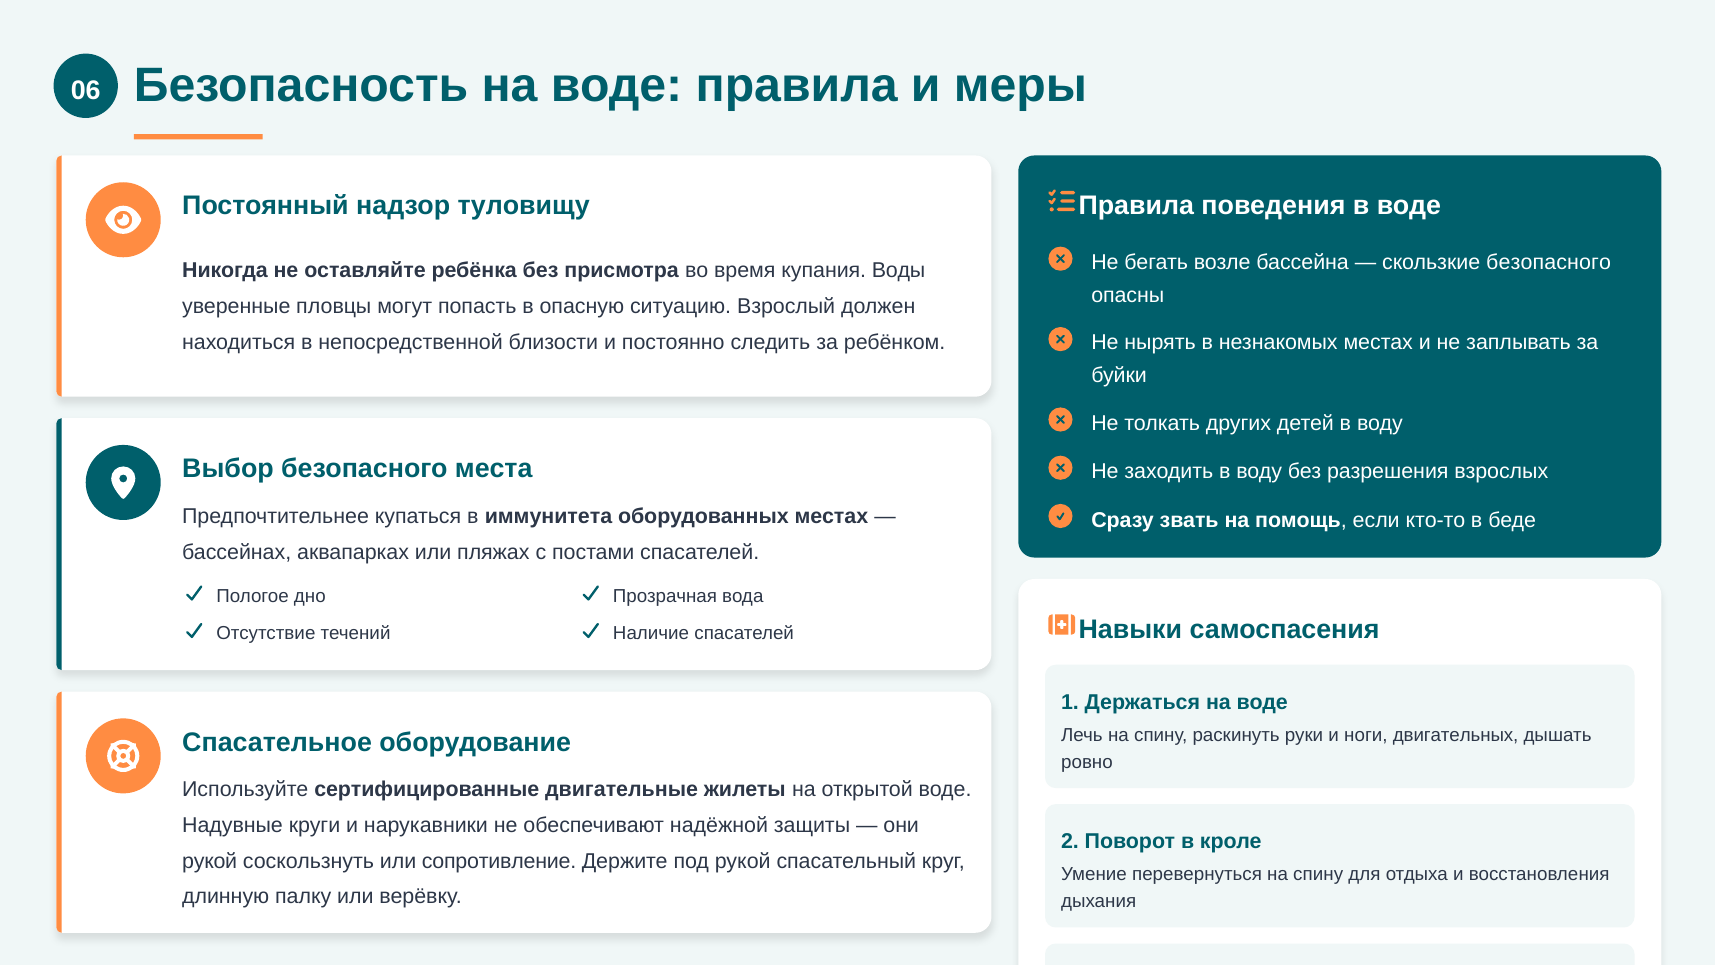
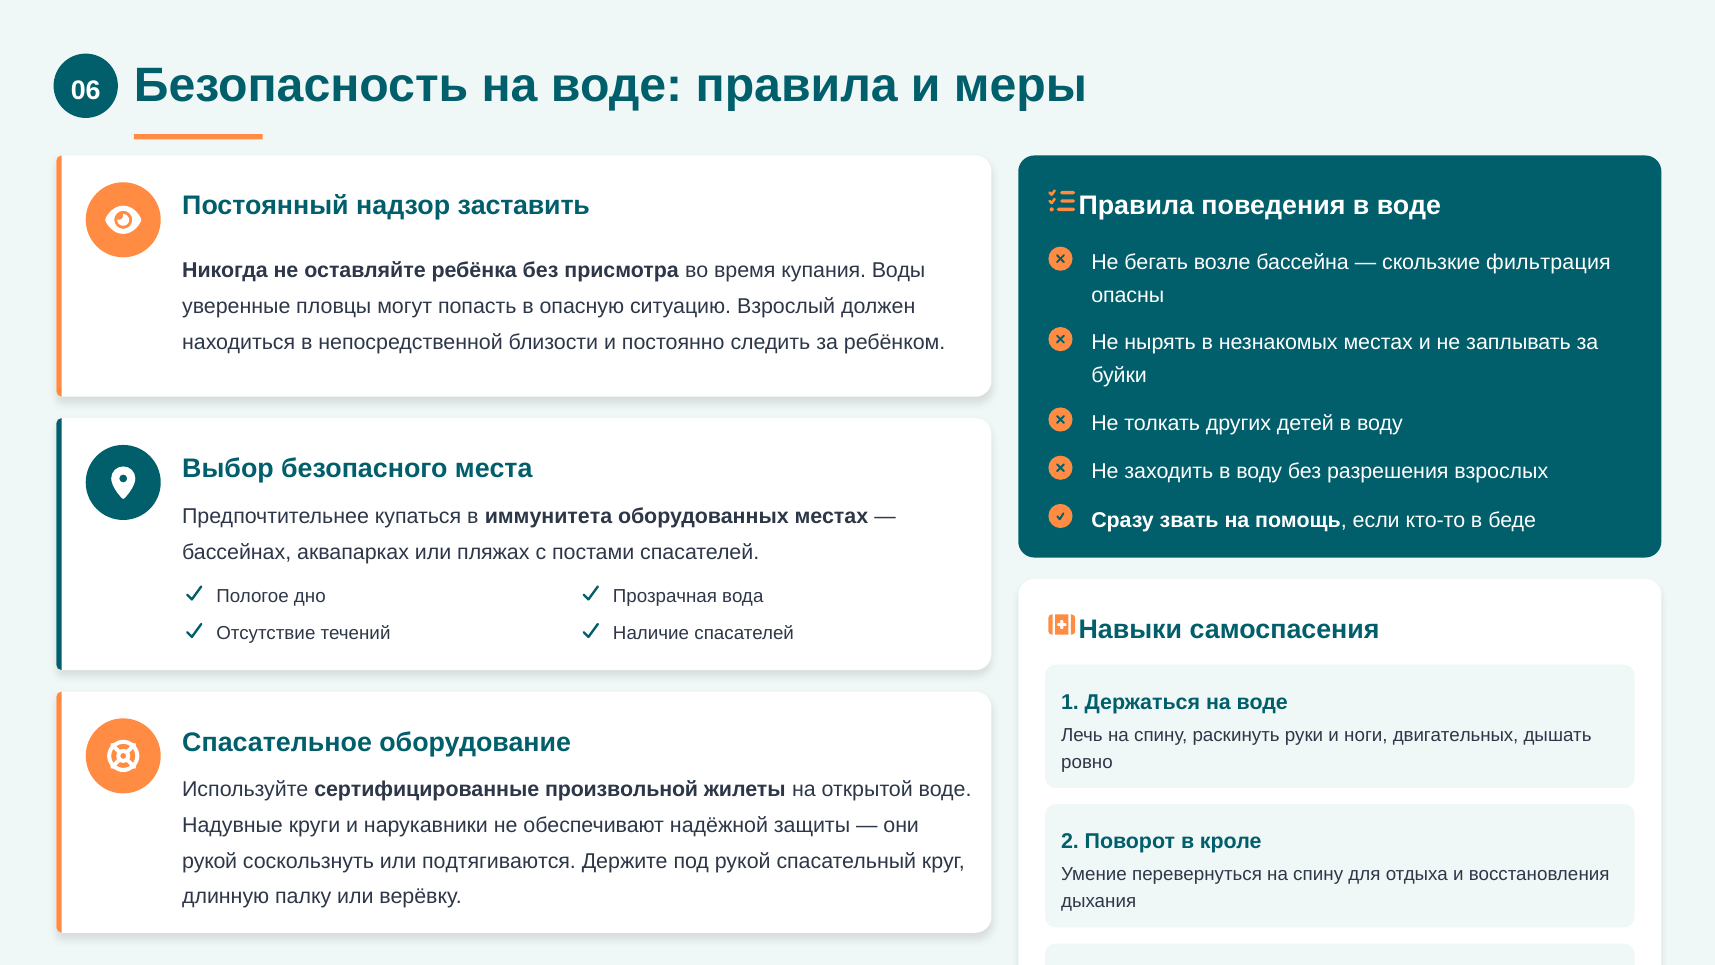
туловищу: туловищу -> заставить
скользкие безопасного: безопасного -> фильтрация
двигательные: двигательные -> произвольной
сопротивление: сопротивление -> подтягиваются
